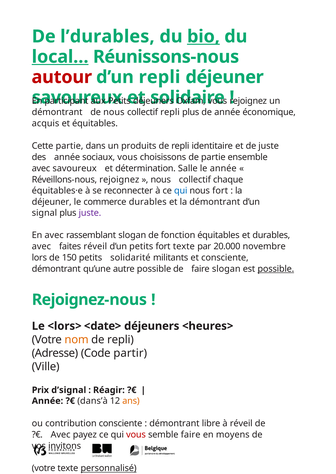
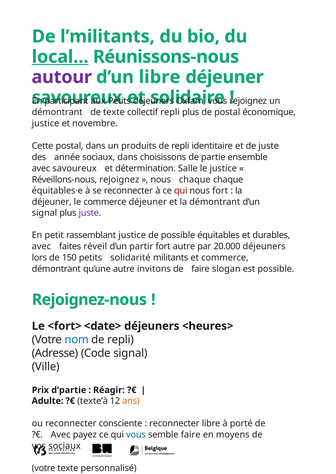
l’durables: l’durables -> l’militants
bio underline: present -> none
autour colour: red -> purple
d’un repli: repli -> libre
de nous: nous -> texte
de année: année -> postal
acquis at (46, 123): acquis -> justice
et équitables: équitables -> novembre
Cette partie: partie -> postal
sociaux vous: vous -> dans
le année: année -> justice
collectif at (195, 179): collectif -> chaque
qui at (181, 191) colour: blue -> red
commerce durables: durables -> déjeuner
En avec: avec -> petit
rassemblant slogan: slogan -> justice
de fonction: fonction -> possible
d’un petits: petits -> partir
fort texte: texte -> autre
20.000 novembre: novembre -> déjeuners
et consciente: consciente -> commerce
autre possible: possible -> invitons
possible at (276, 269) underline: present -> none
<lors>: <lors> -> <fort>
nom colour: orange -> blue
Code partir: partir -> signal
d’signal: d’signal -> d’partie
Année at (47, 400): Année -> Adulte
dans’à: dans’à -> texte’à
ou contribution: contribution -> reconnecter
démontrant at (174, 423): démontrant -> reconnecter
à réveil: réveil -> porté
vous at (136, 434) colour: red -> blue
vos invitons: invitons -> sociaux
personnalisé underline: present -> none
